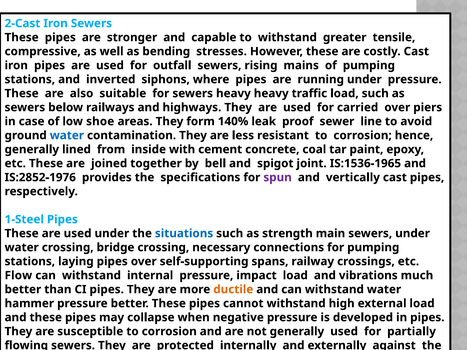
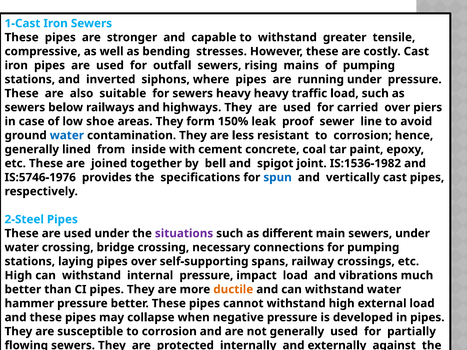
2-Cast: 2-Cast -> 1-Cast
140%: 140% -> 150%
IS:1536-1965: IS:1536-1965 -> IS:1536-1982
IS:2852-1976: IS:2852-1976 -> IS:5746-1976
spun colour: purple -> blue
1-Steel: 1-Steel -> 2-Steel
situations colour: blue -> purple
strength: strength -> different
Flow at (18, 276): Flow -> High
